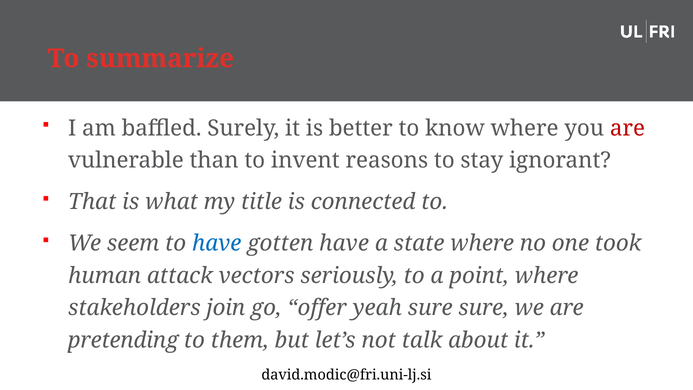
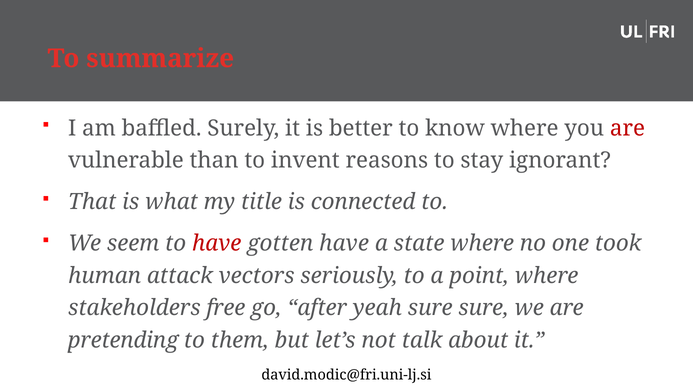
have at (217, 243) colour: blue -> red
join: join -> free
offer: offer -> after
